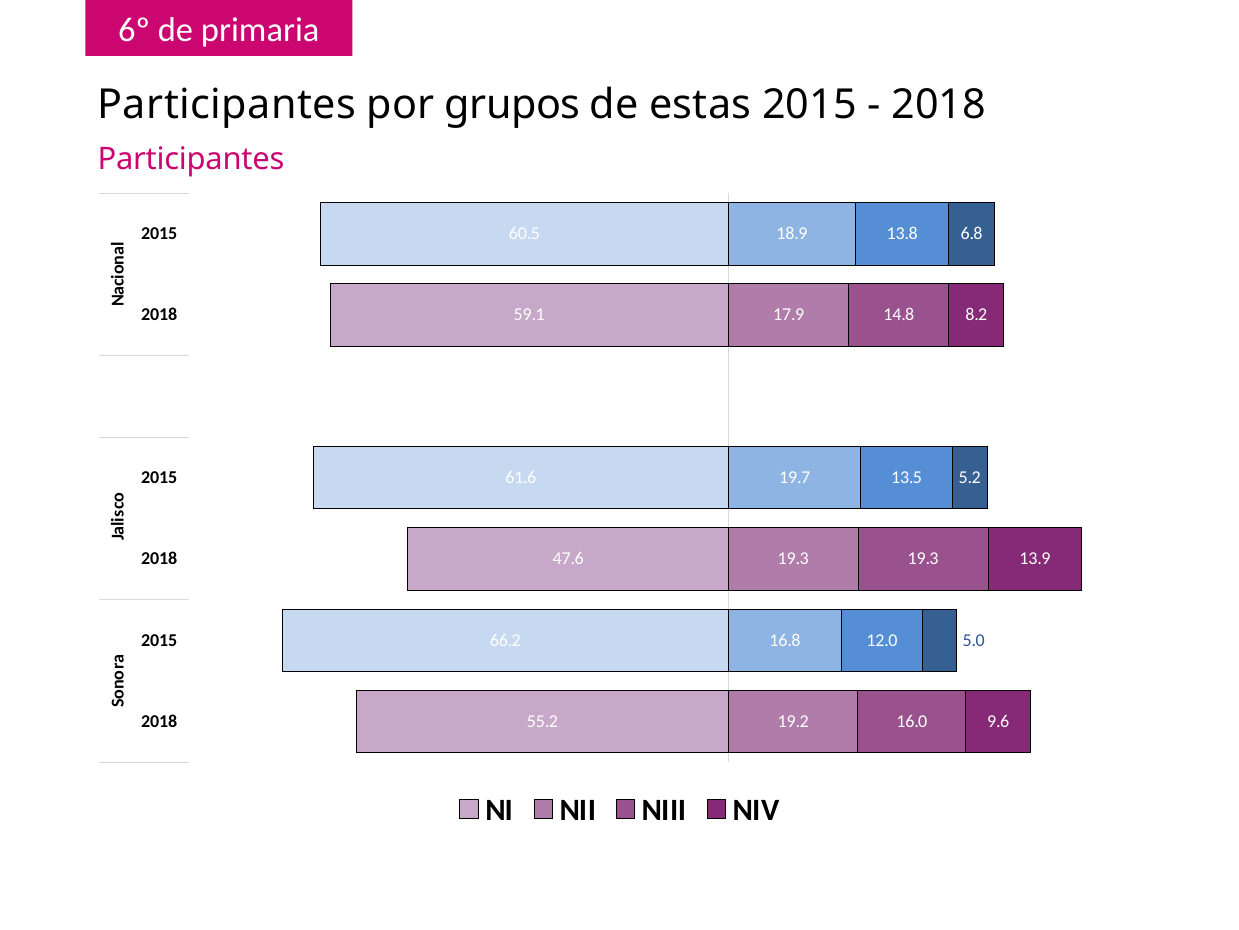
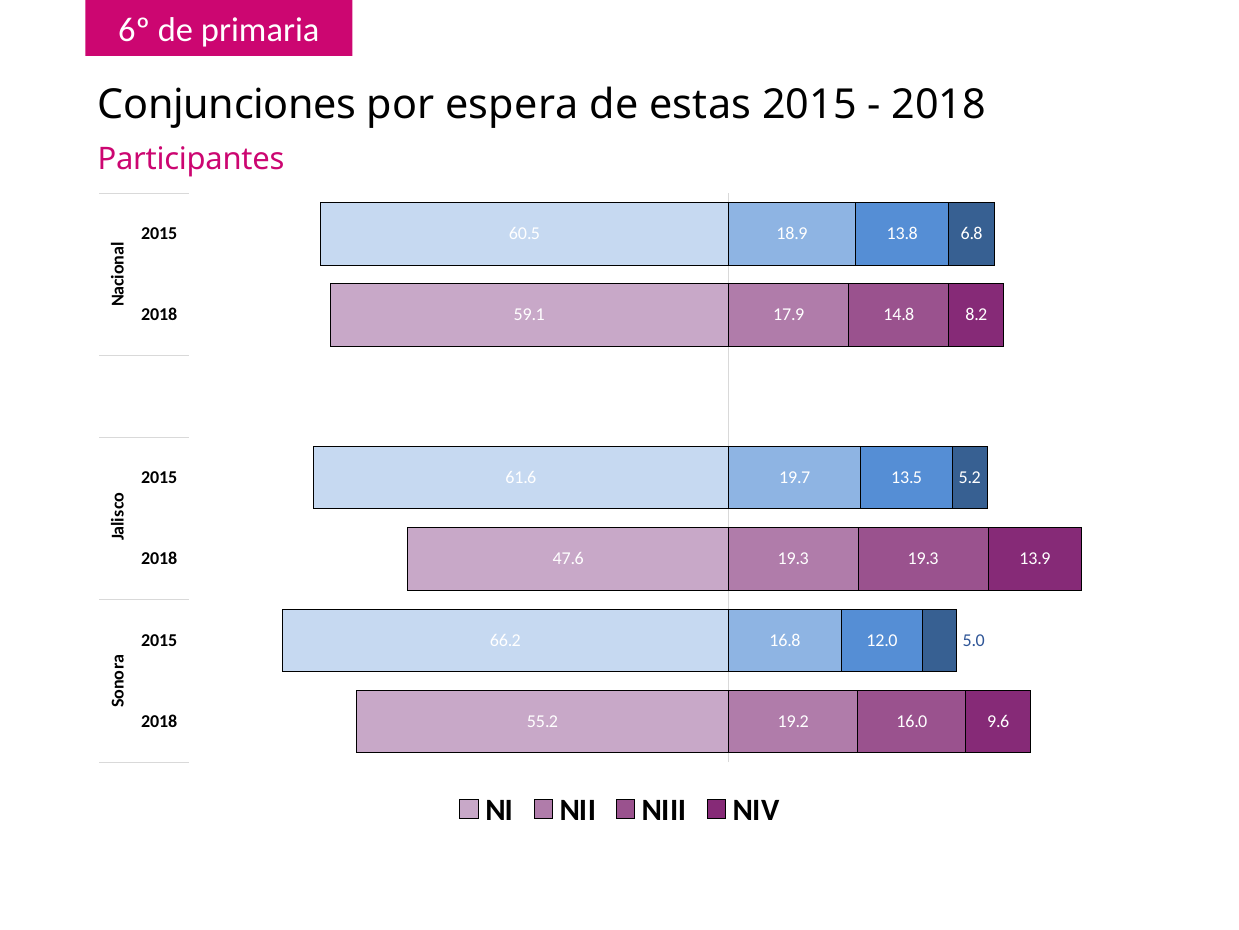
Participantes at (227, 105): Participantes -> Conjunciones
grupos: grupos -> espera
